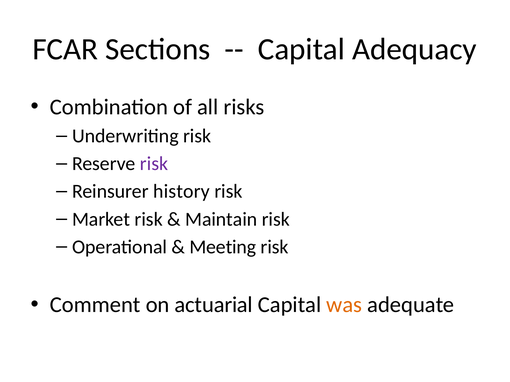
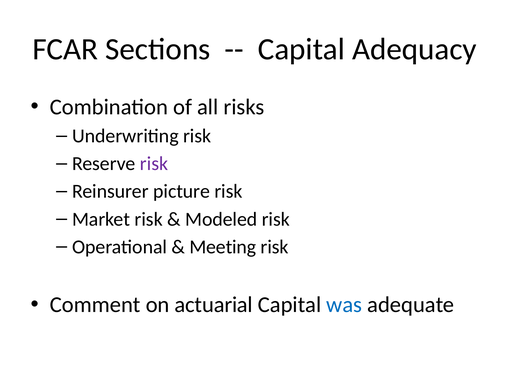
history: history -> picture
Maintain: Maintain -> Modeled
was colour: orange -> blue
